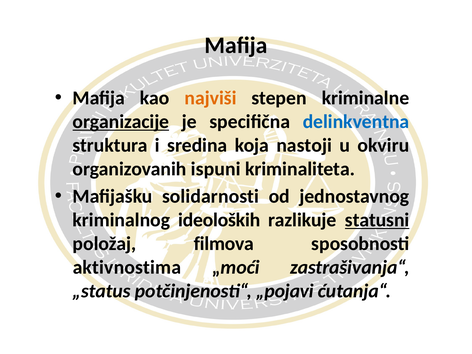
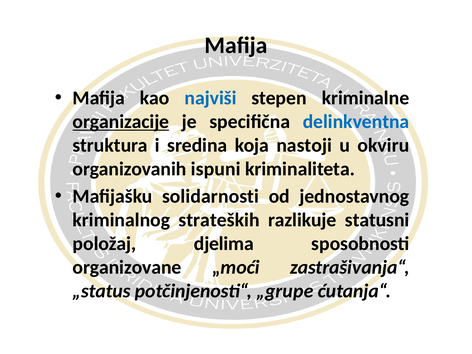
najviši colour: orange -> blue
ideoloških: ideoloških -> strateških
statusni underline: present -> none
filmova: filmova -> djelima
aktivnostima: aktivnostima -> organizovane
„pojavi: „pojavi -> „grupe
